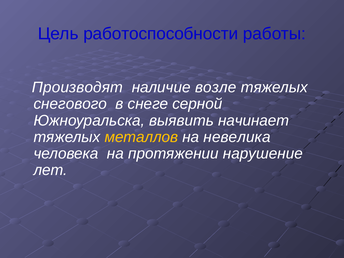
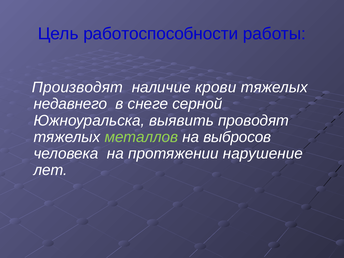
возле: возле -> крови
снегового: снегового -> недавнего
начинает: начинает -> проводят
металлов colour: yellow -> light green
невелика: невелика -> выбросов
